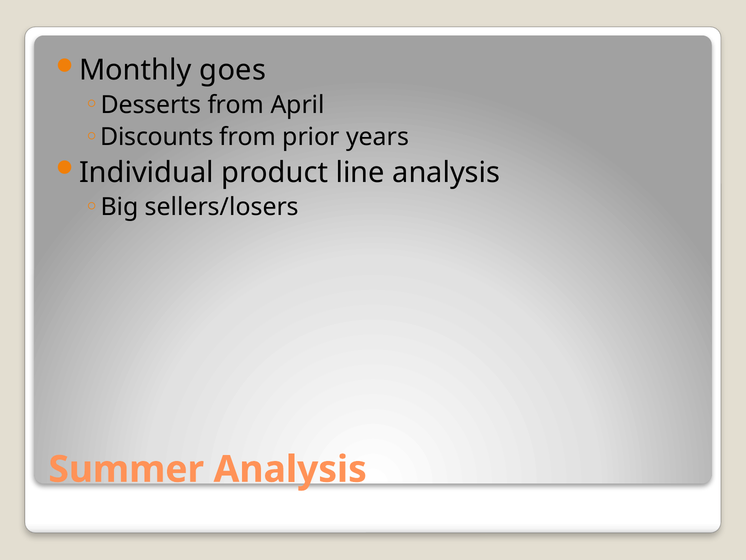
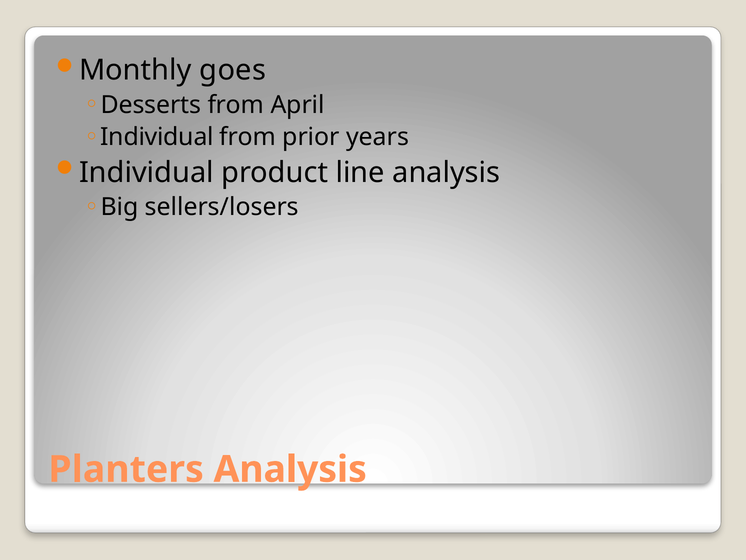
Discounts at (157, 137): Discounts -> Individual
Summer: Summer -> Planters
